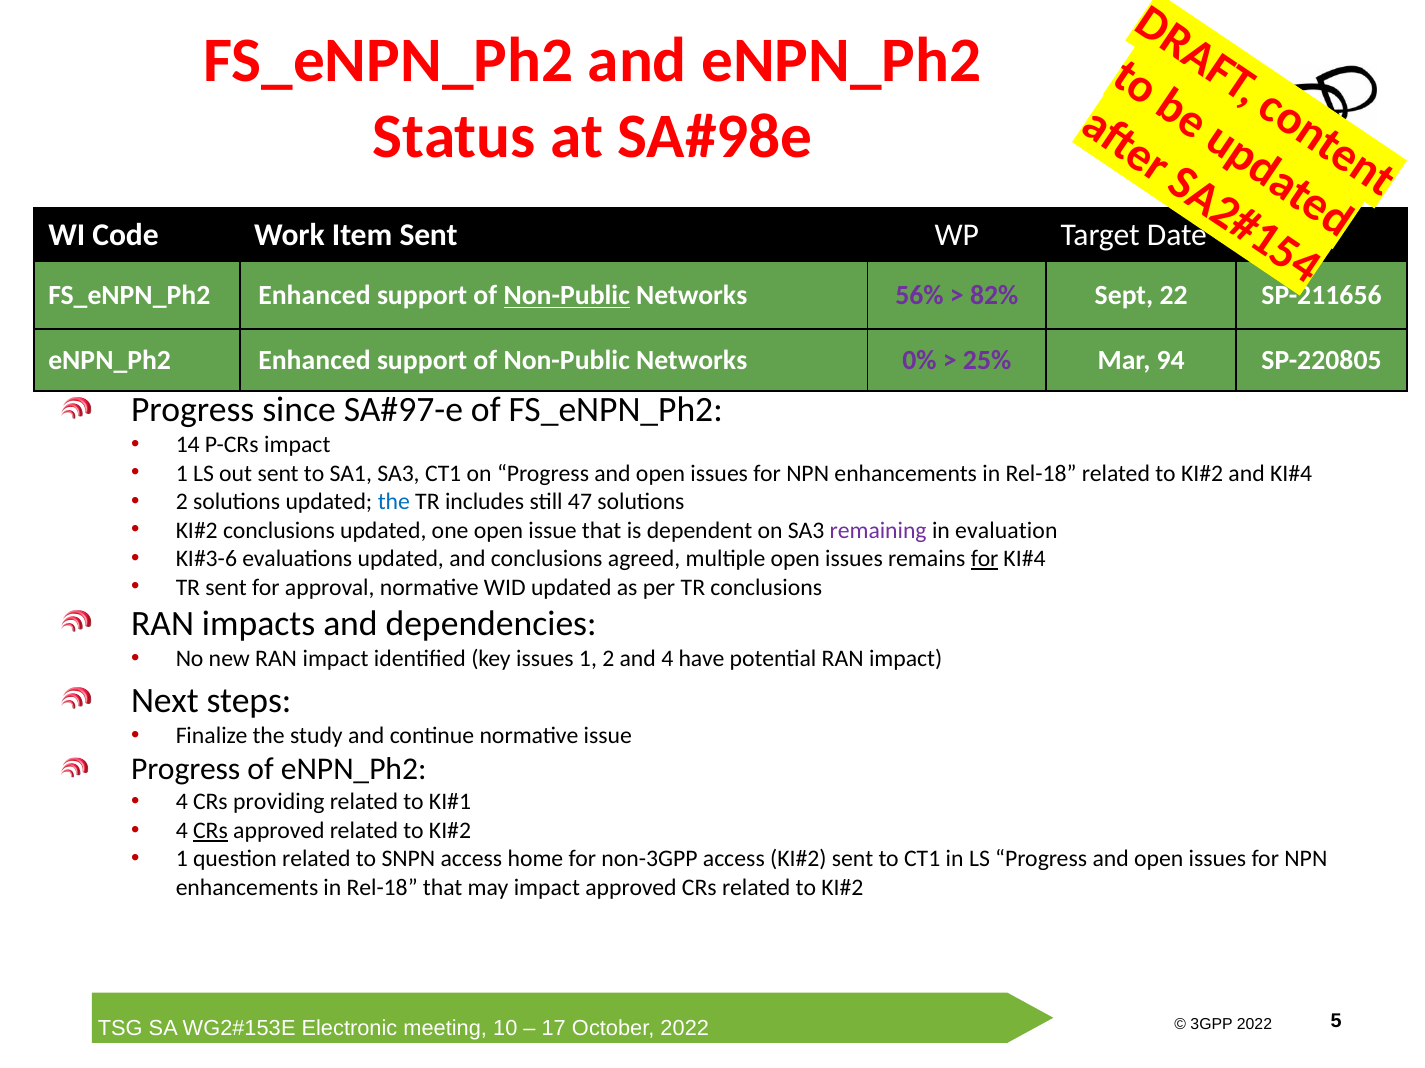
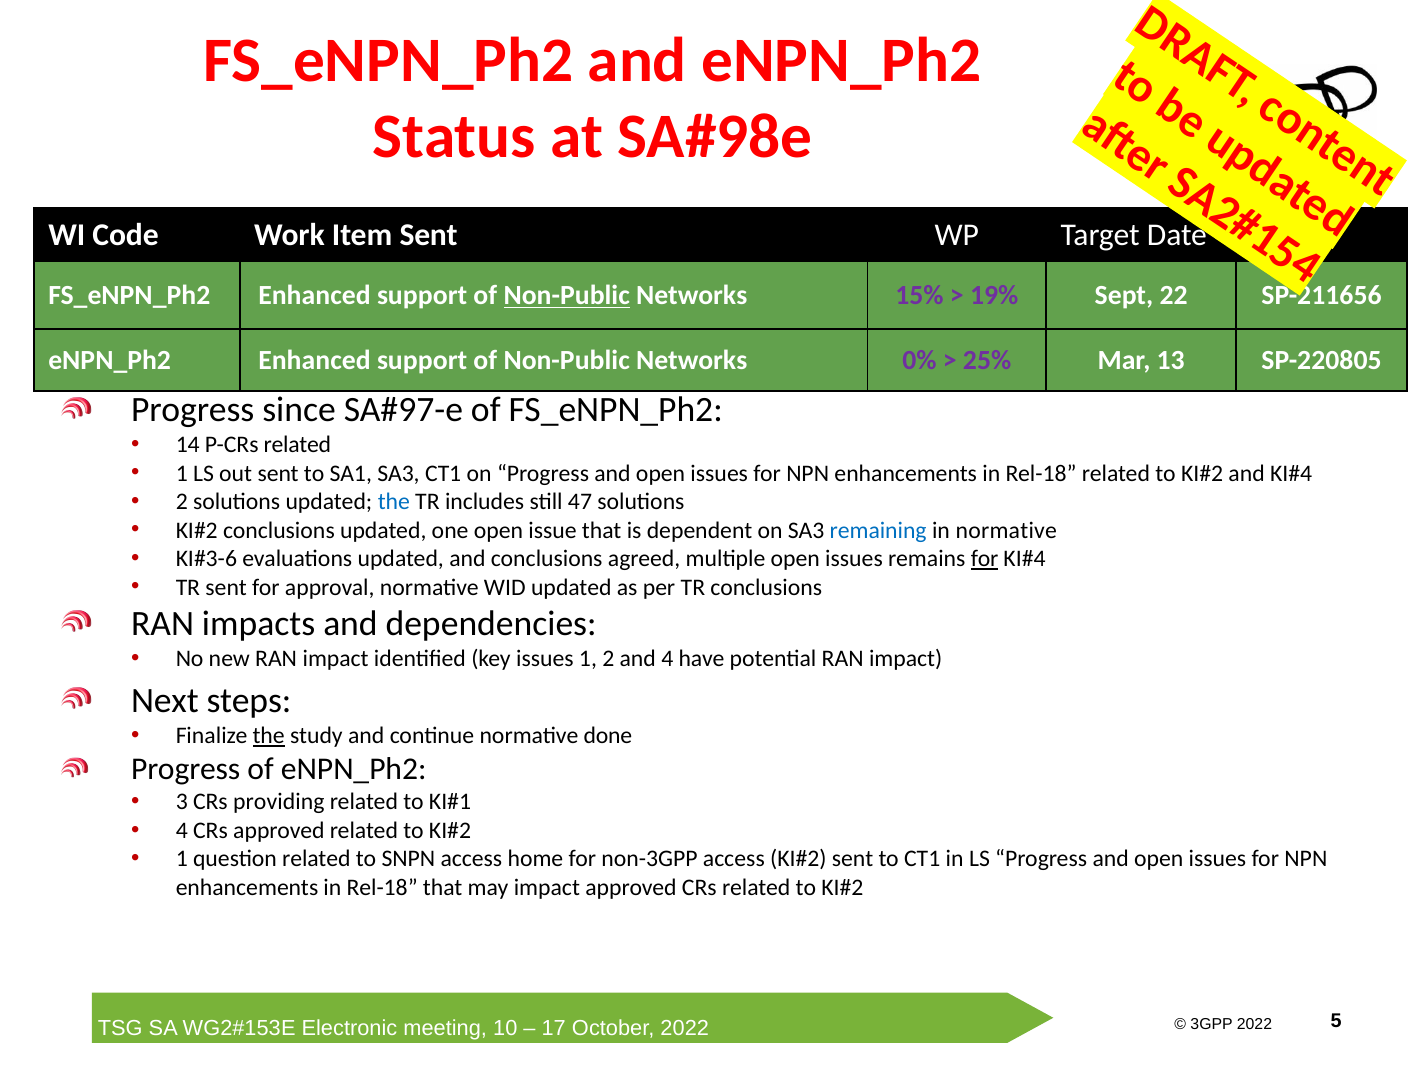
56%: 56% -> 15%
82%: 82% -> 19%
94: 94 -> 13
P-CRs impact: impact -> related
remaining colour: purple -> blue
in evaluation: evaluation -> normative
the at (269, 736) underline: none -> present
normative issue: issue -> done
4 at (182, 803): 4 -> 3
CRs at (210, 831) underline: present -> none
